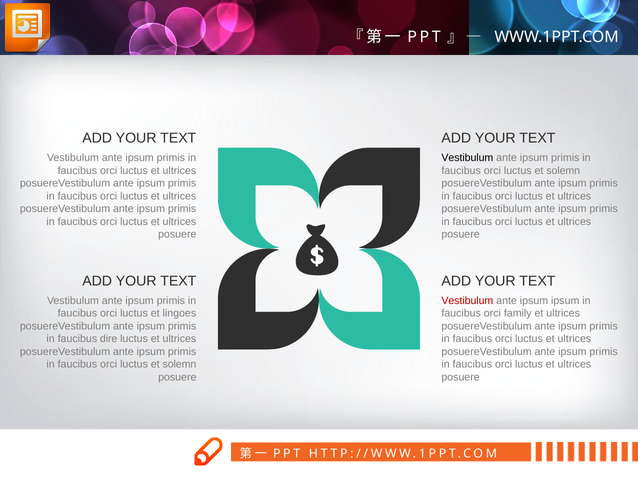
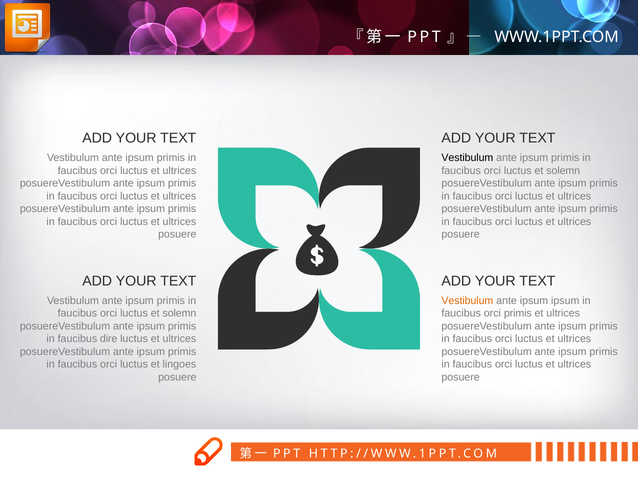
Vestibulum at (467, 301) colour: red -> orange
lingoes at (179, 314): lingoes -> solemn
orci family: family -> primis
solemn at (179, 365): solemn -> lingoes
